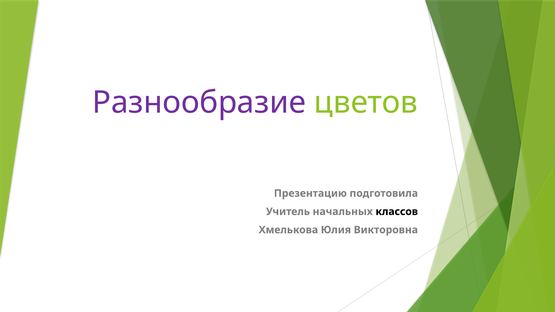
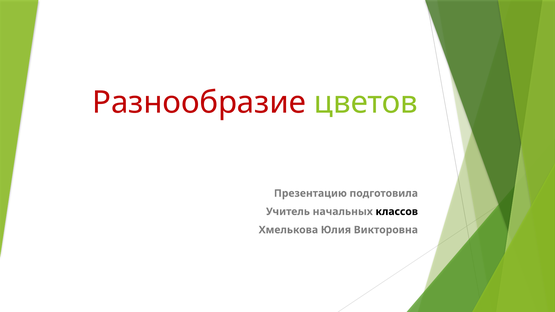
Разнообразие colour: purple -> red
